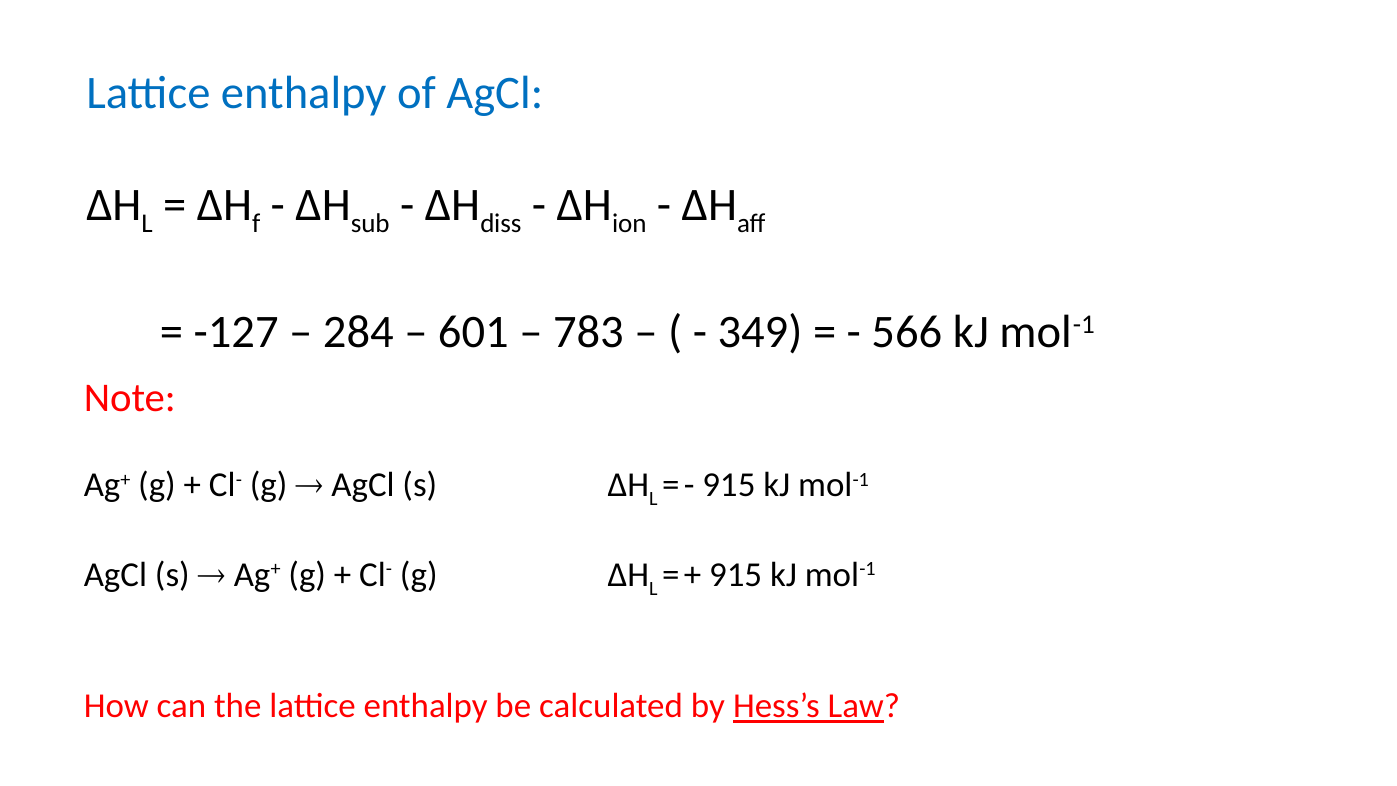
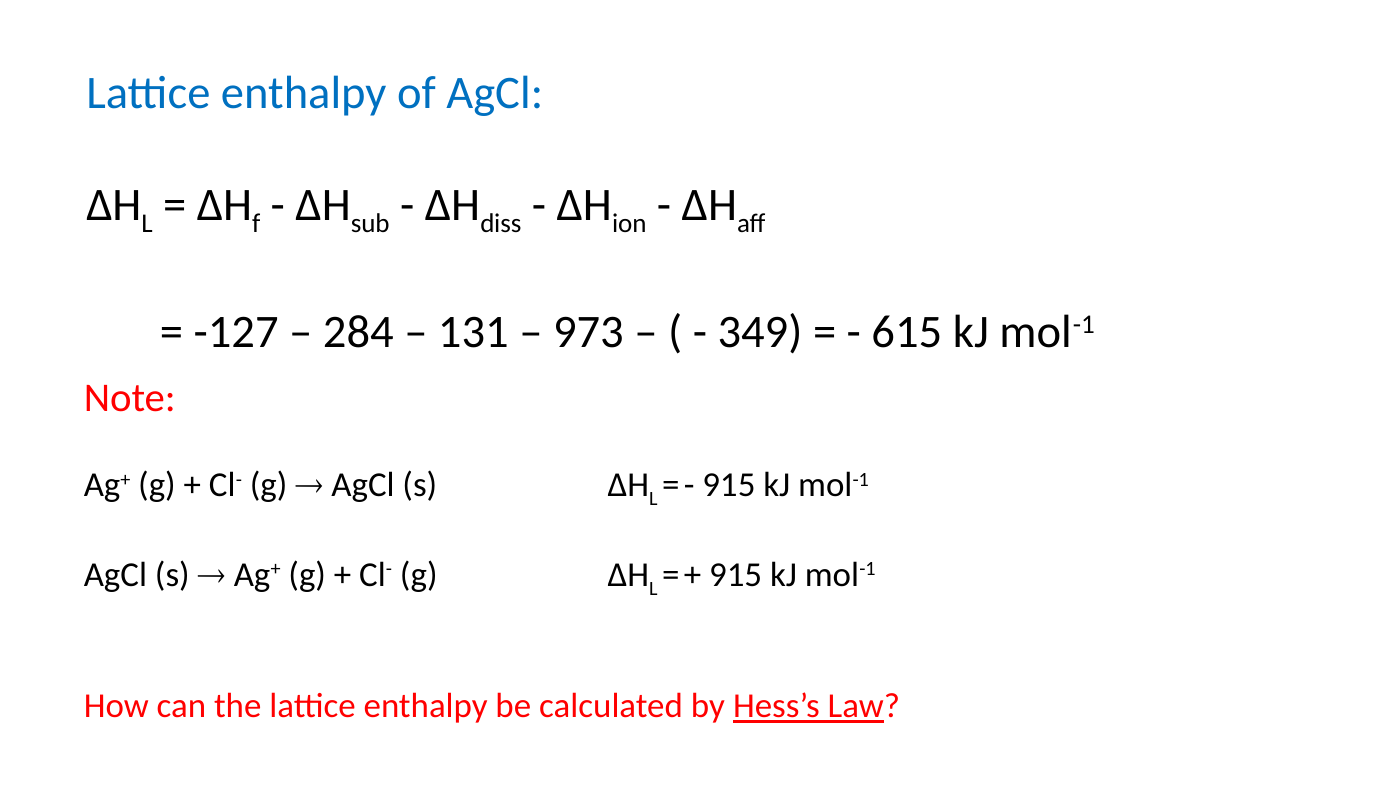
601: 601 -> 131
783: 783 -> 973
566: 566 -> 615
